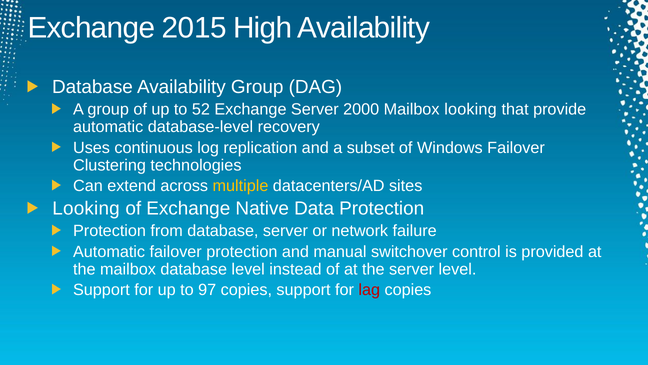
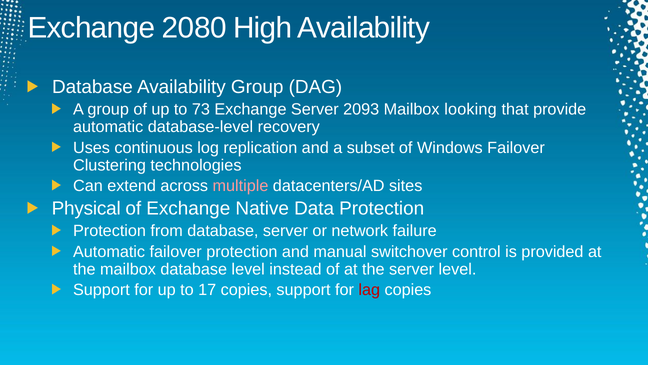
2015: 2015 -> 2080
52: 52 -> 73
2000: 2000 -> 2093
multiple colour: yellow -> pink
Looking at (86, 208): Looking -> Physical
97: 97 -> 17
